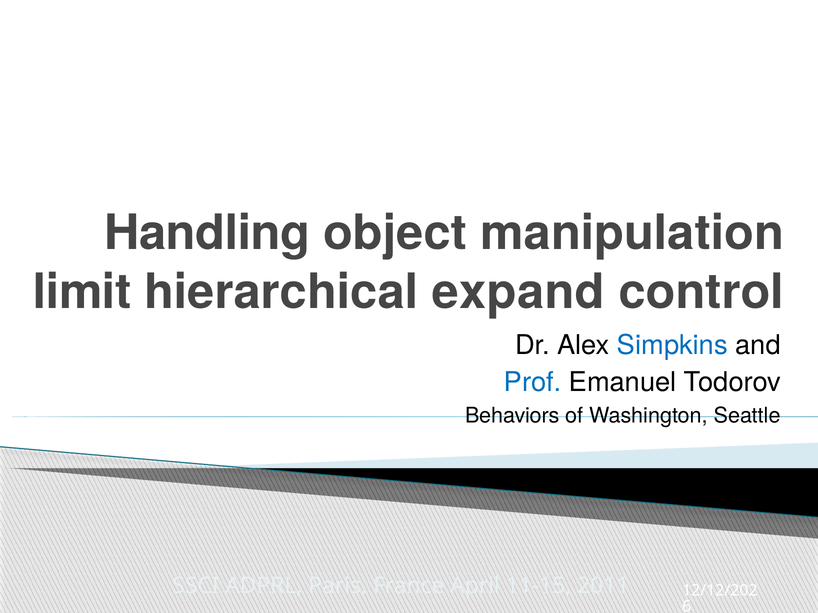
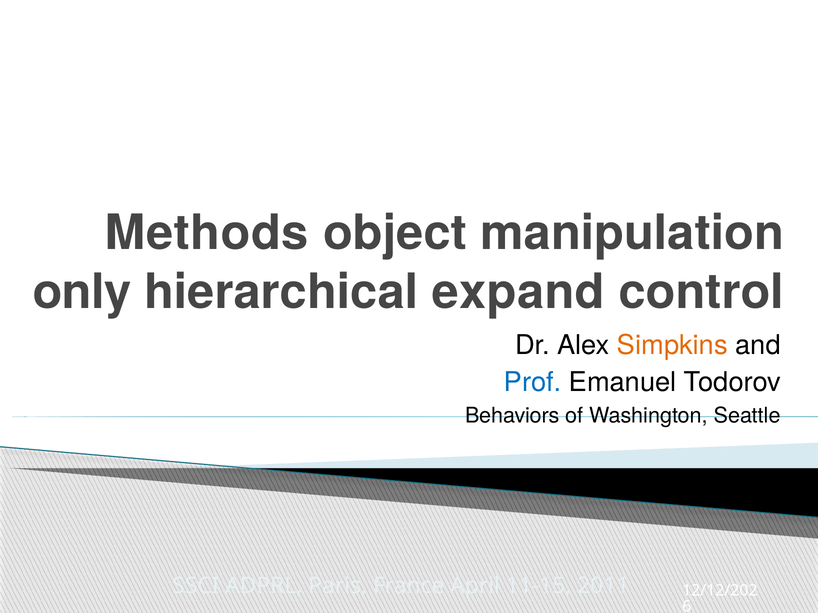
Handling: Handling -> Methods
limit: limit -> only
Simpkins colour: blue -> orange
